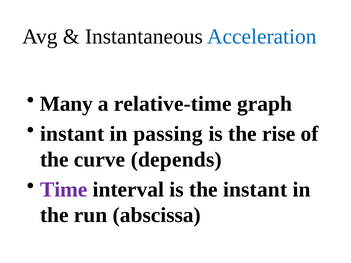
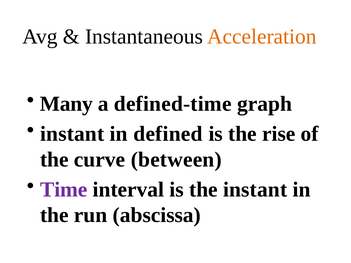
Acceleration colour: blue -> orange
relative-time: relative-time -> defined-time
passing: passing -> defined
depends: depends -> between
